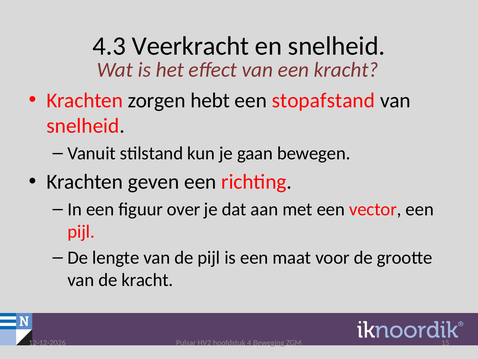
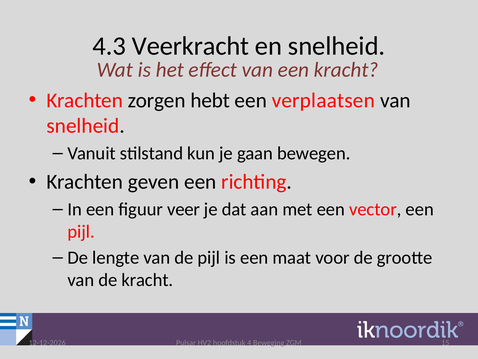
stopafstand: stopafstand -> verplaatsen
over: over -> veer
